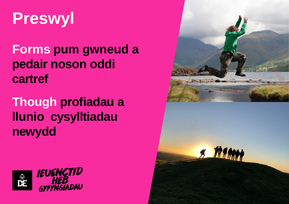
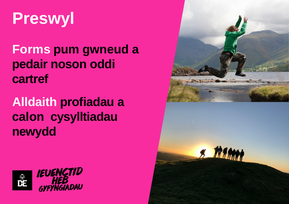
Though: Though -> Alldaith
llunio: llunio -> calon
